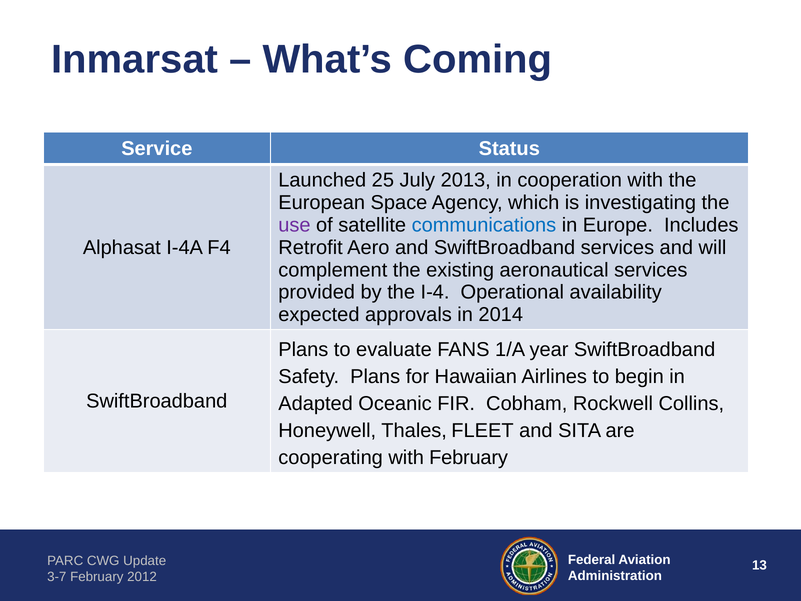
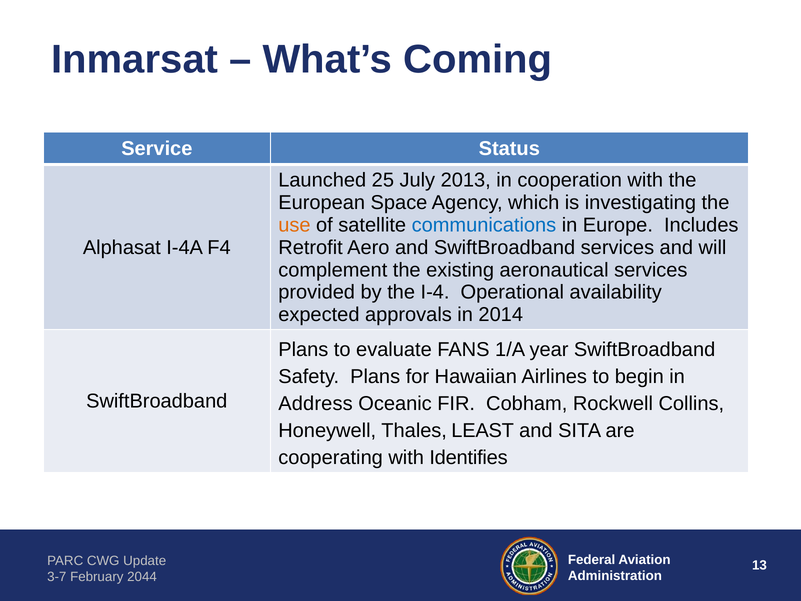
use colour: purple -> orange
Adapted: Adapted -> Address
FLEET: FLEET -> LEAST
with February: February -> Identifies
2012: 2012 -> 2044
